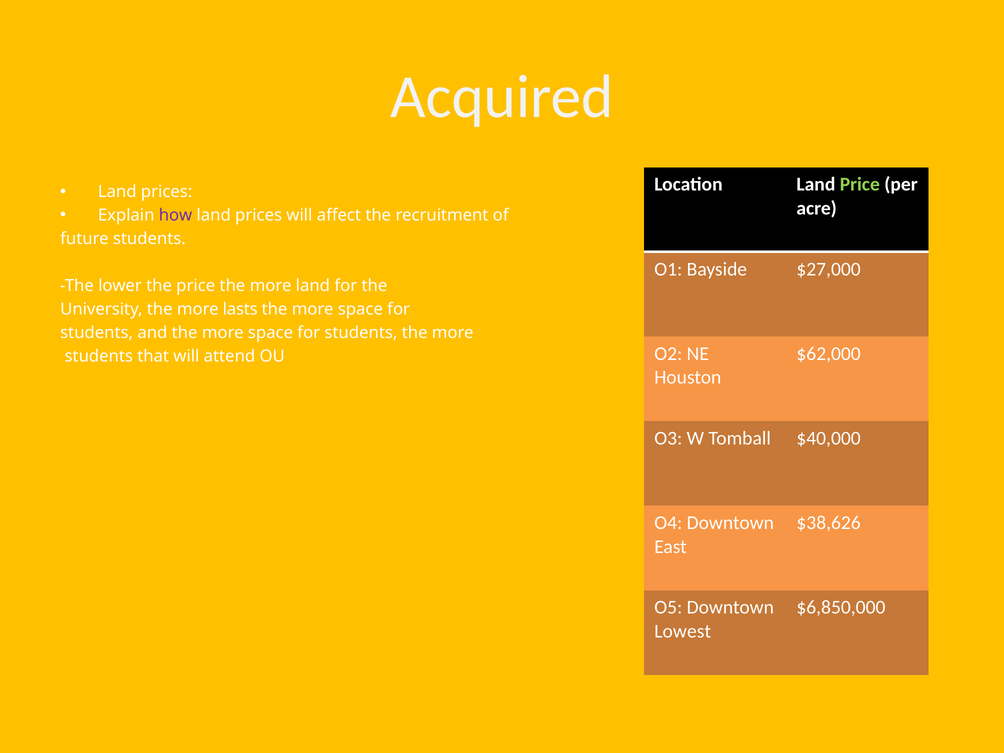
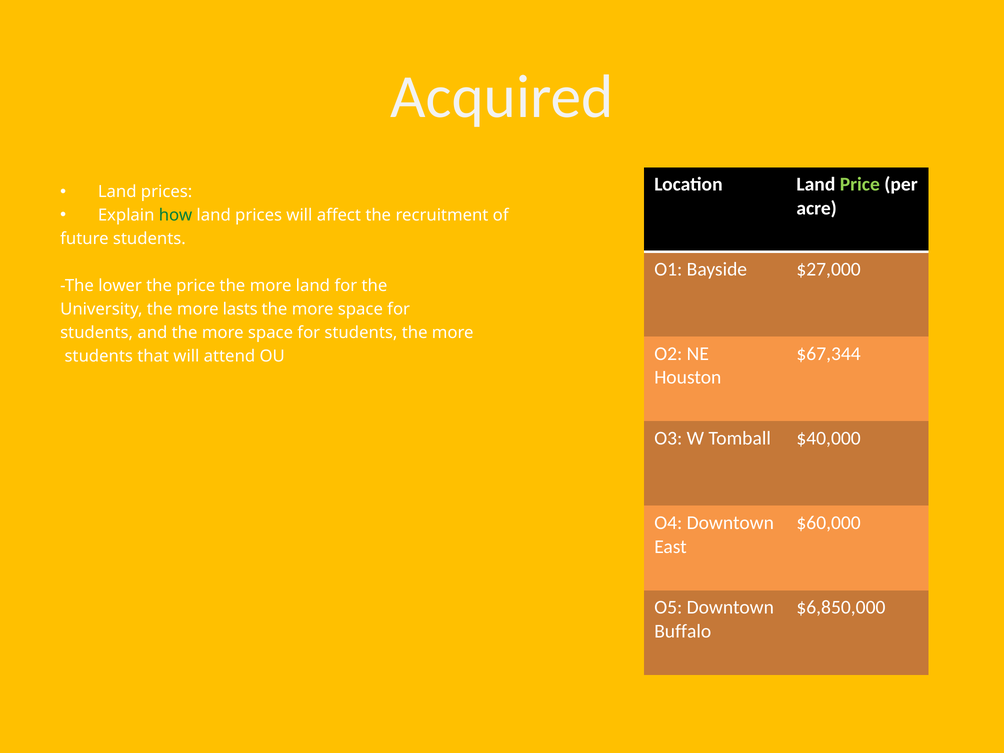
how colour: purple -> green
$62,000: $62,000 -> $67,344
$38,626: $38,626 -> $60,000
Lowest: Lowest -> Buffalo
